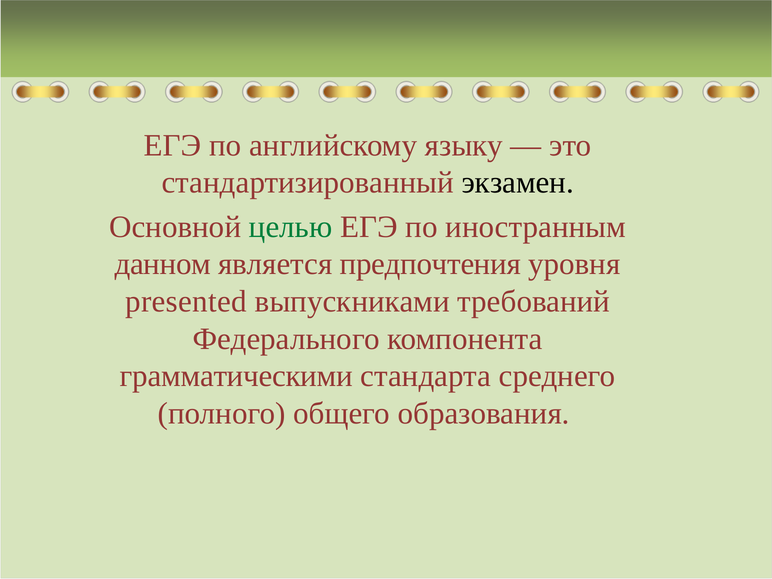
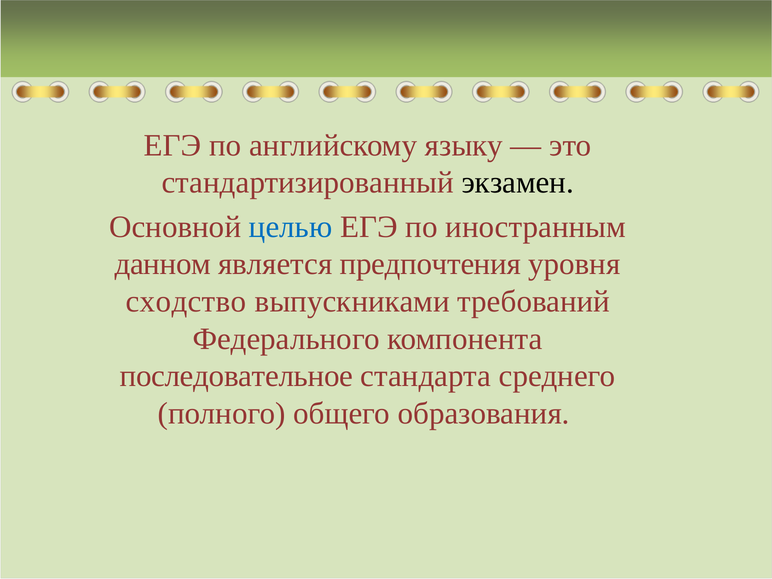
целью colour: green -> blue
presented: presented -> сходство
грамматическими: грамматическими -> последовательное
